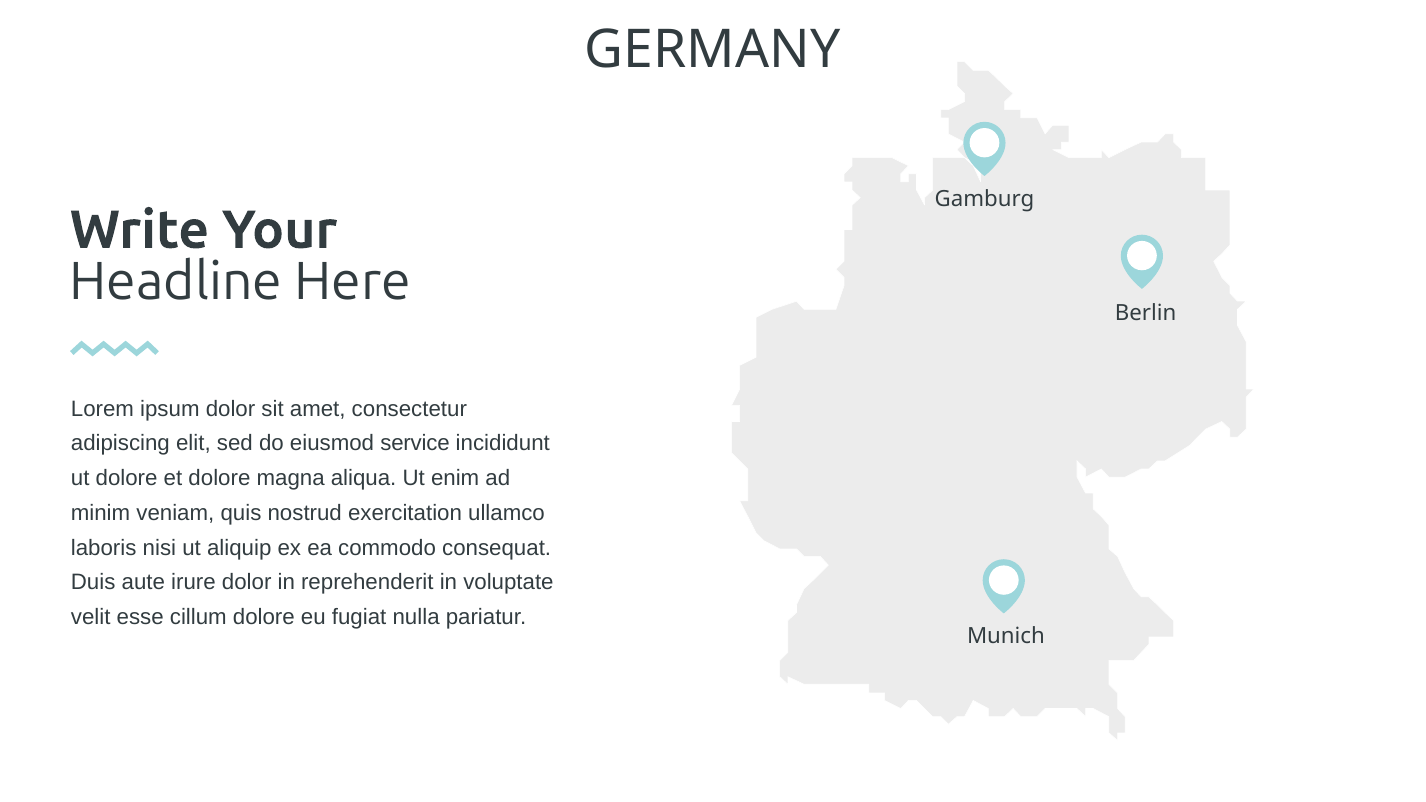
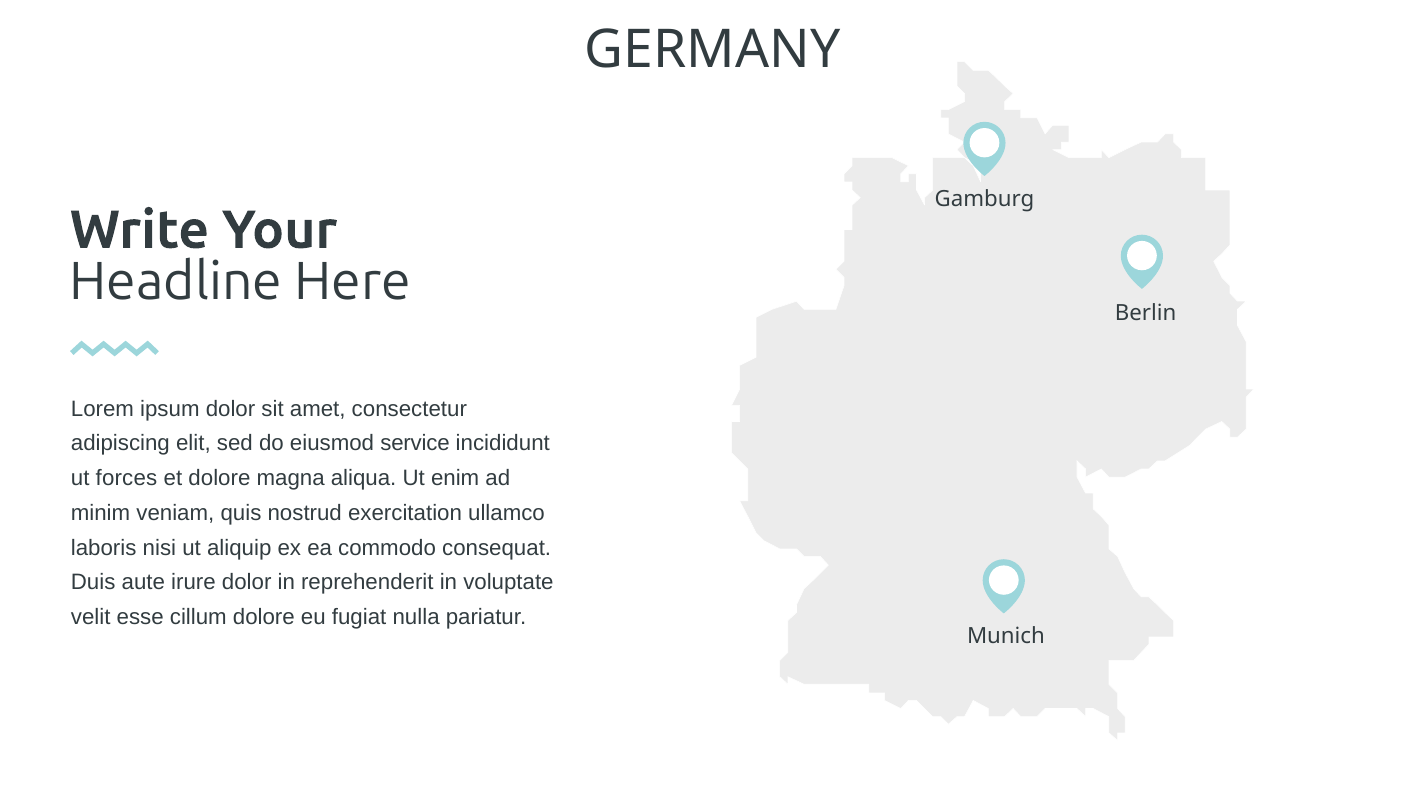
ut dolore: dolore -> forces
